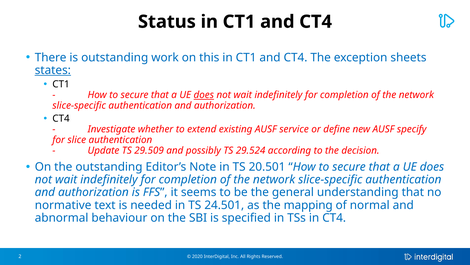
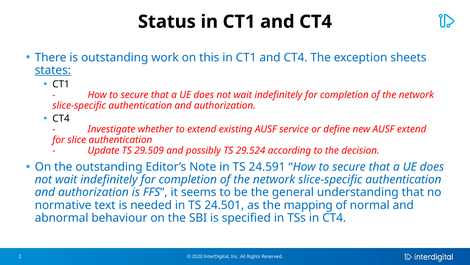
does at (204, 95) underline: present -> none
AUSF specify: specify -> extend
20.501: 20.501 -> 24.591
